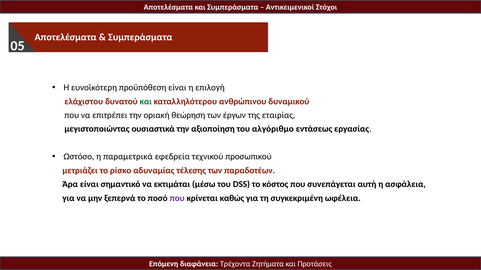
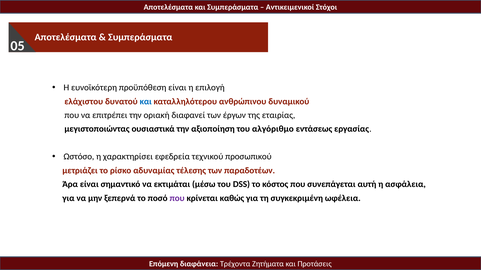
και at (146, 102) colour: green -> blue
θεώρηση: θεώρηση -> διαφανεί
παραμετρικά: παραμετρικά -> χαρακτηρίσει
